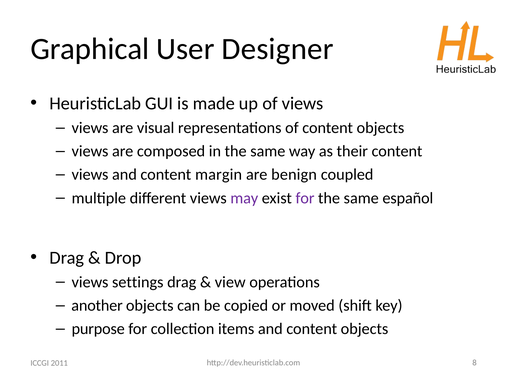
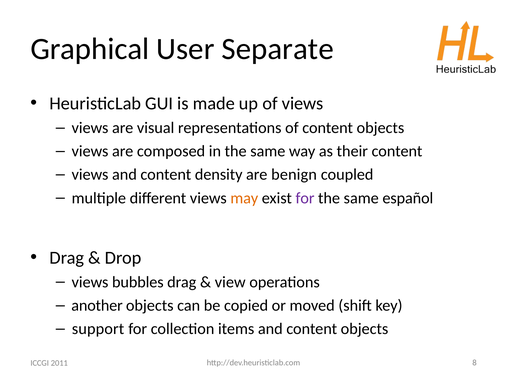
Designer: Designer -> Separate
margin: margin -> density
may colour: purple -> orange
settings: settings -> bubbles
purpose: purpose -> support
